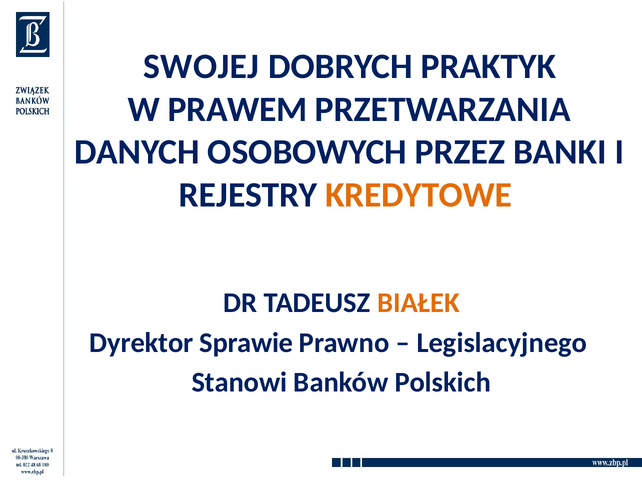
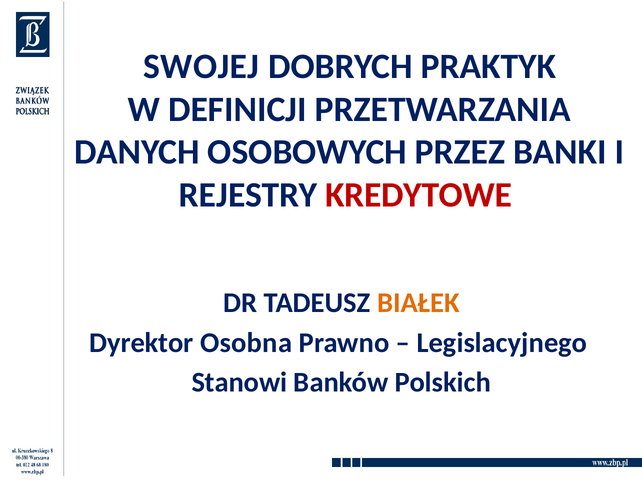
PRAWEM: PRAWEM -> DEFINICJI
KREDYTOWE colour: orange -> red
Sprawie: Sprawie -> Osobna
